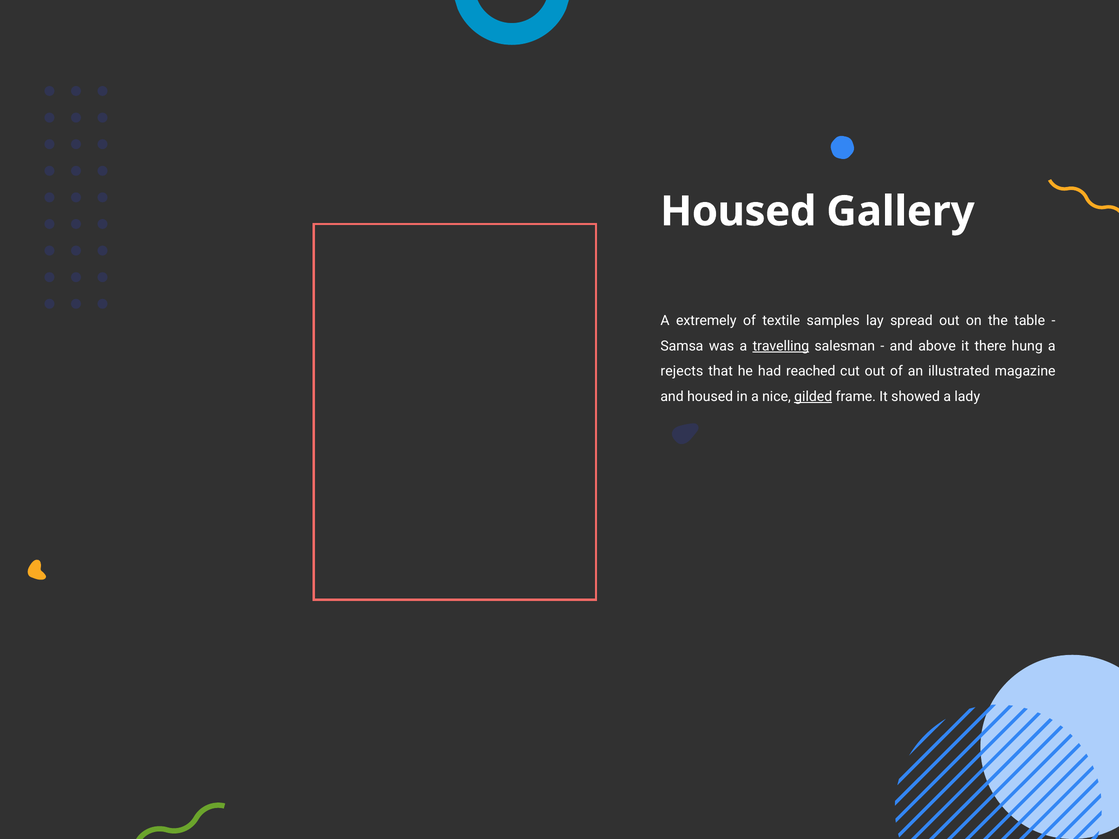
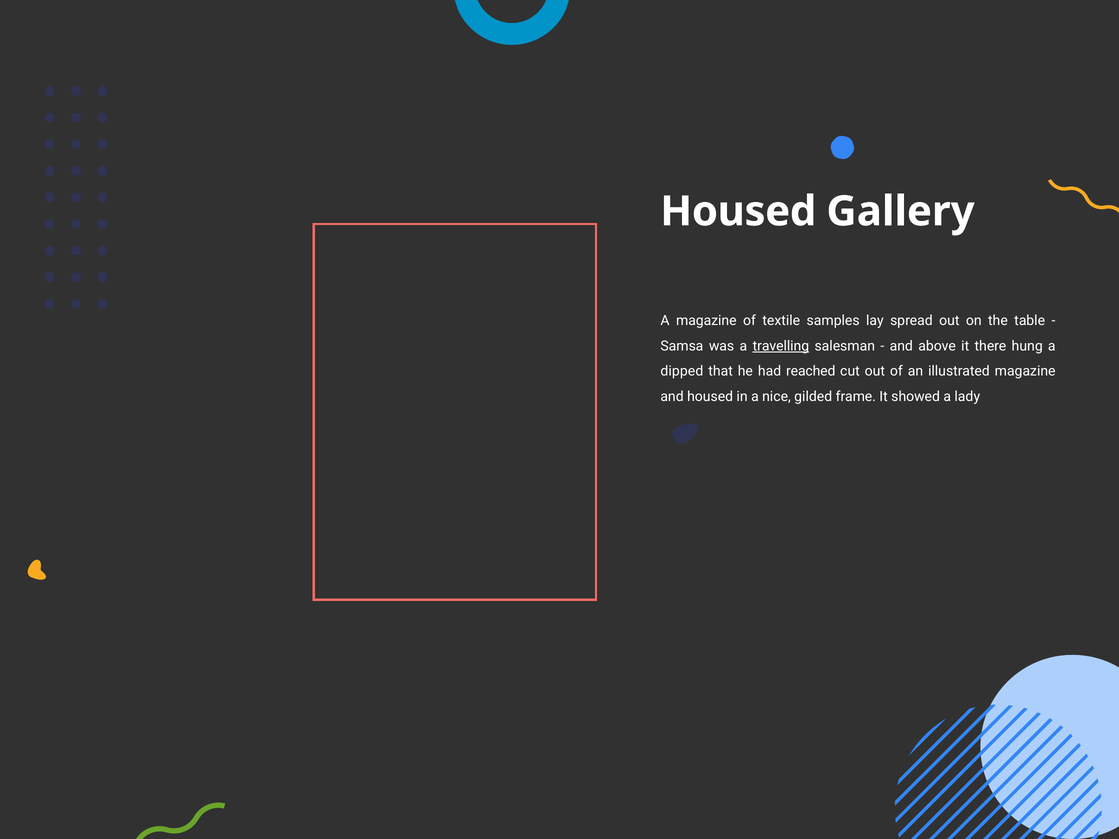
A extremely: extremely -> magazine
rejects: rejects -> dipped
gilded underline: present -> none
